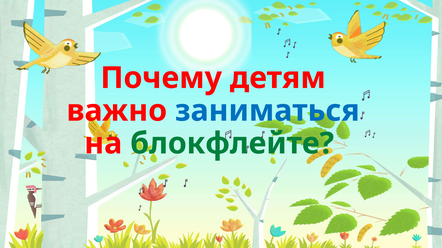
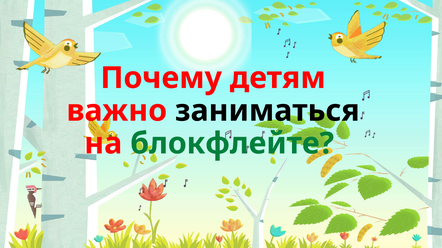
заниматься colour: blue -> black
